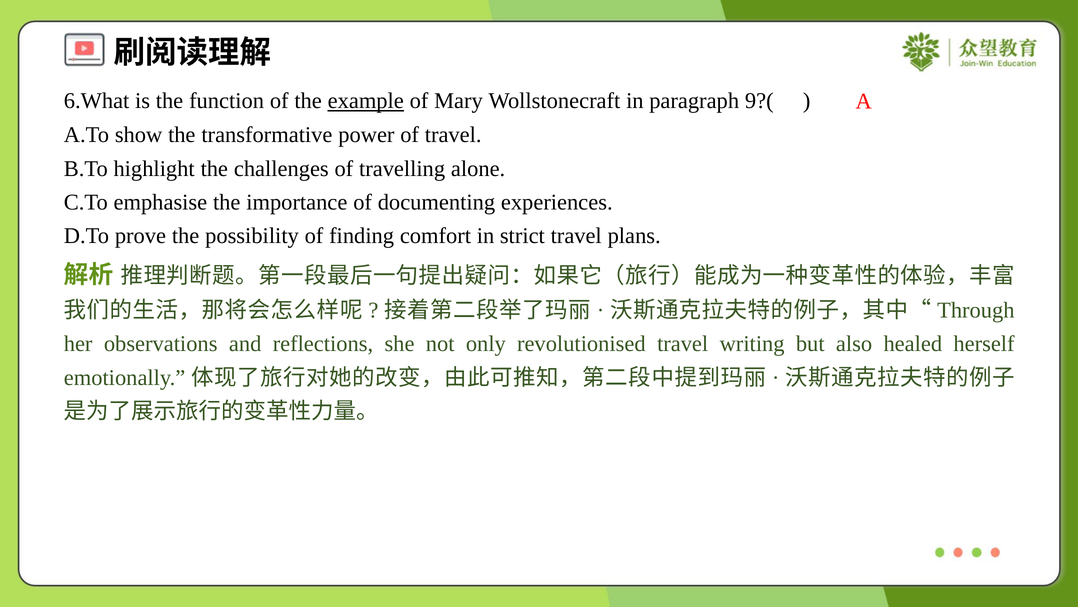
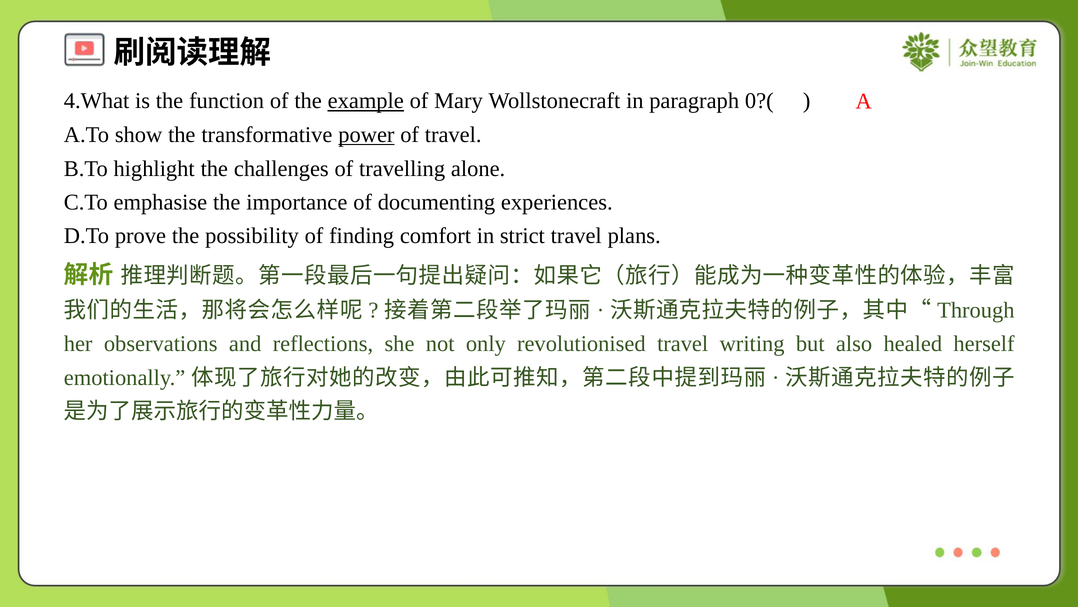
6.What: 6.What -> 4.What
9?(: 9?( -> 0?(
power underline: none -> present
